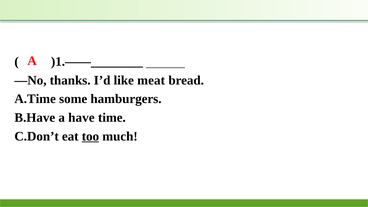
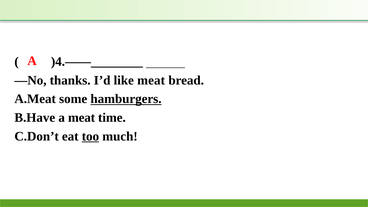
)1.——________: )1.——________ -> )4.——________
A.Time: A.Time -> A.Meat
hamburgers underline: none -> present
a have: have -> meat
